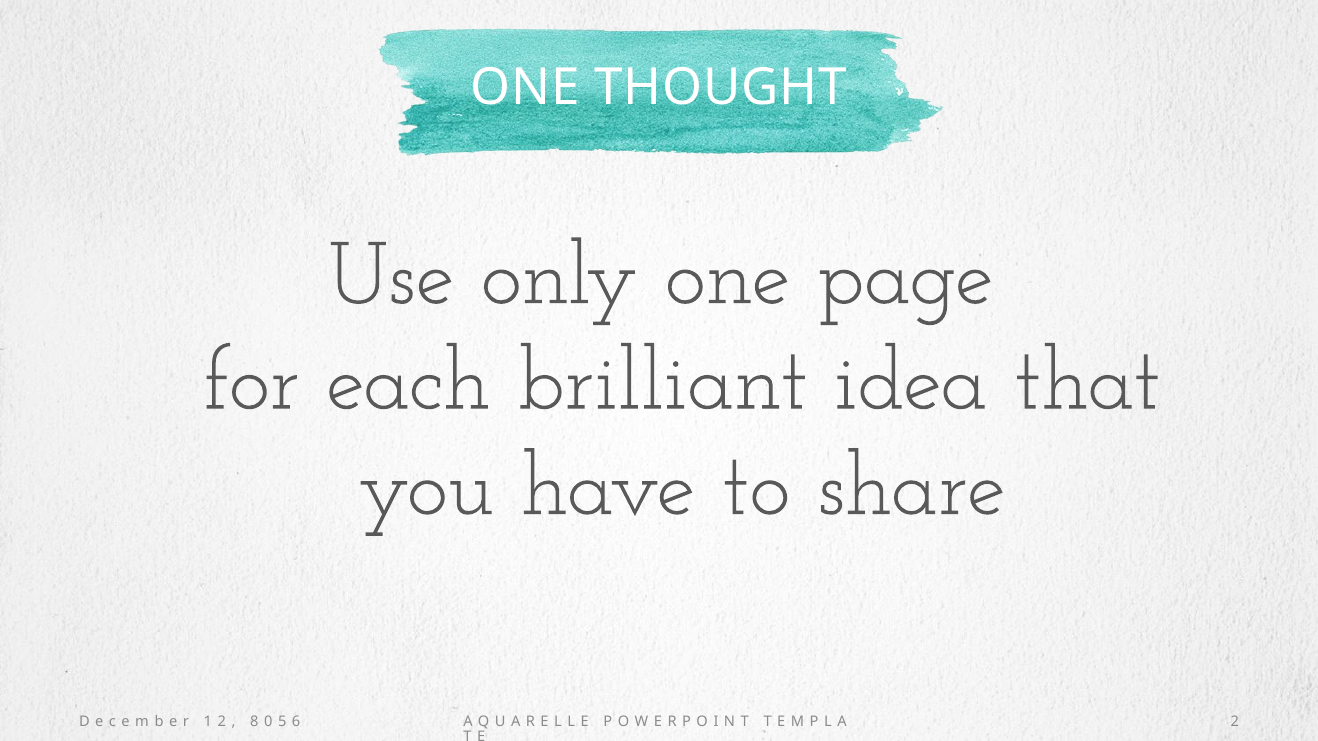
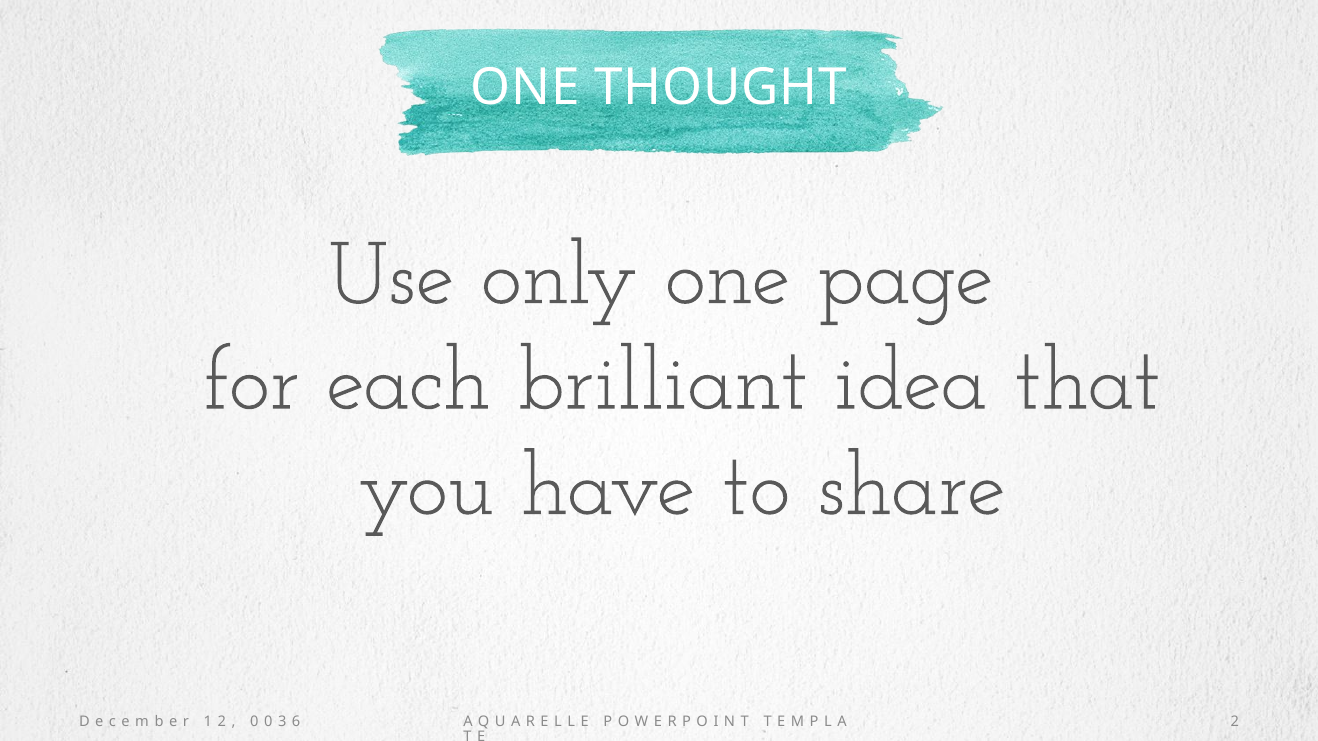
8 at (254, 722): 8 -> 0
5: 5 -> 3
